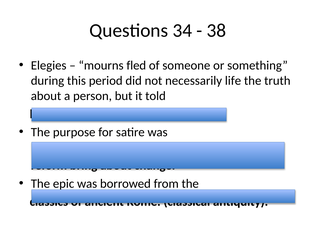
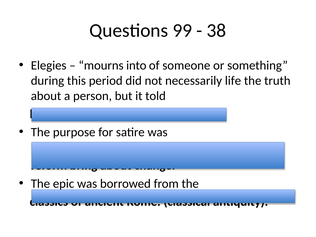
34: 34 -> 99
fled: fled -> into
